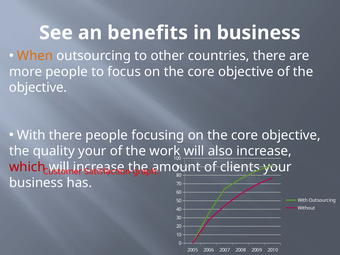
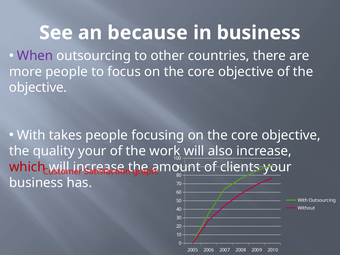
benefits: benefits -> because
When colour: orange -> purple
With there: there -> takes
